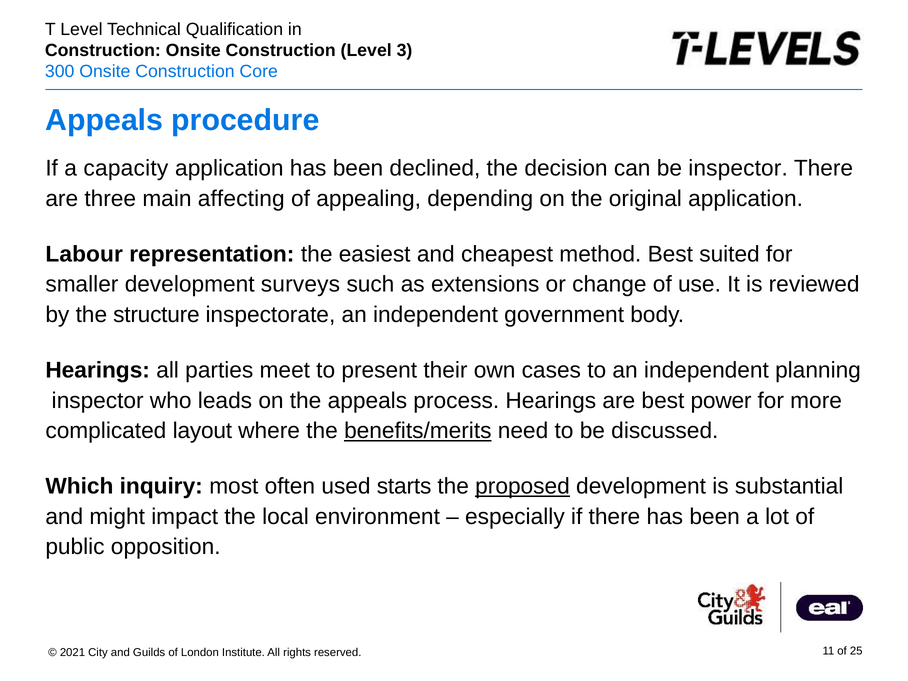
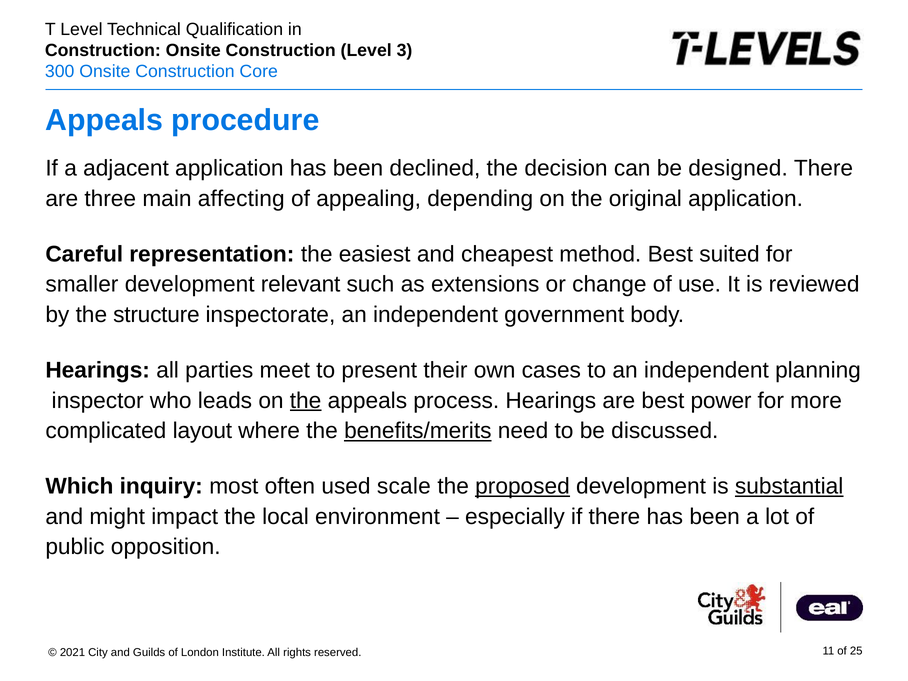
capacity: capacity -> adjacent
be inspector: inspector -> designed
Labour: Labour -> Careful
surveys: surveys -> relevant
the at (306, 401) underline: none -> present
starts: starts -> scale
substantial underline: none -> present
